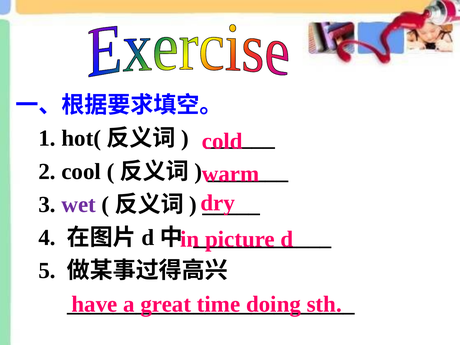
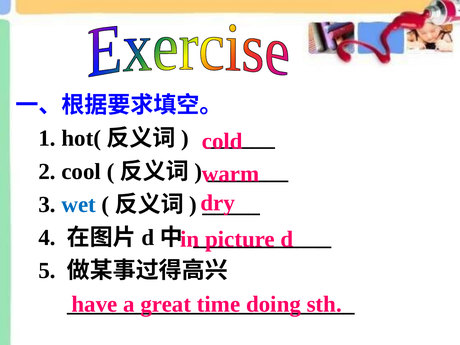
wet colour: purple -> blue
